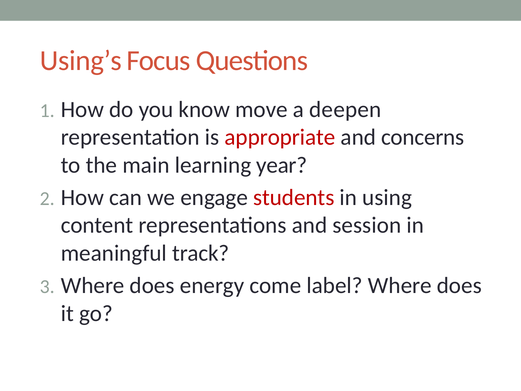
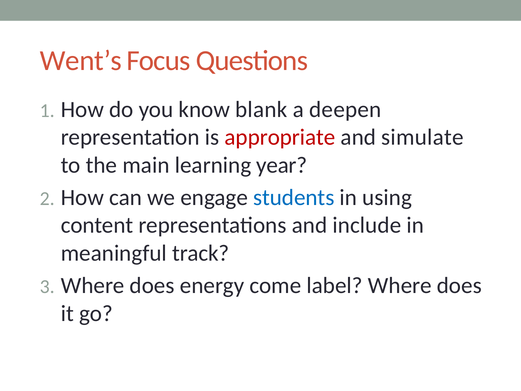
Using’s: Using’s -> Went’s
move: move -> blank
concerns: concerns -> simulate
students colour: red -> blue
session: session -> include
